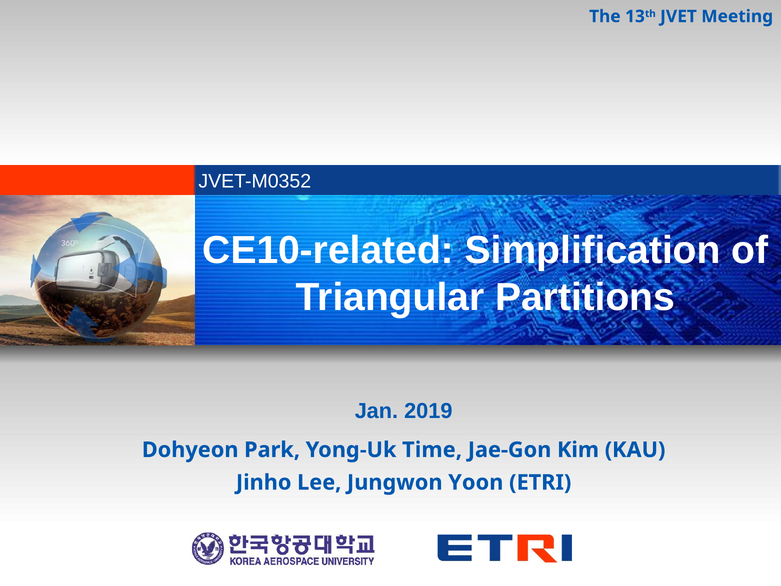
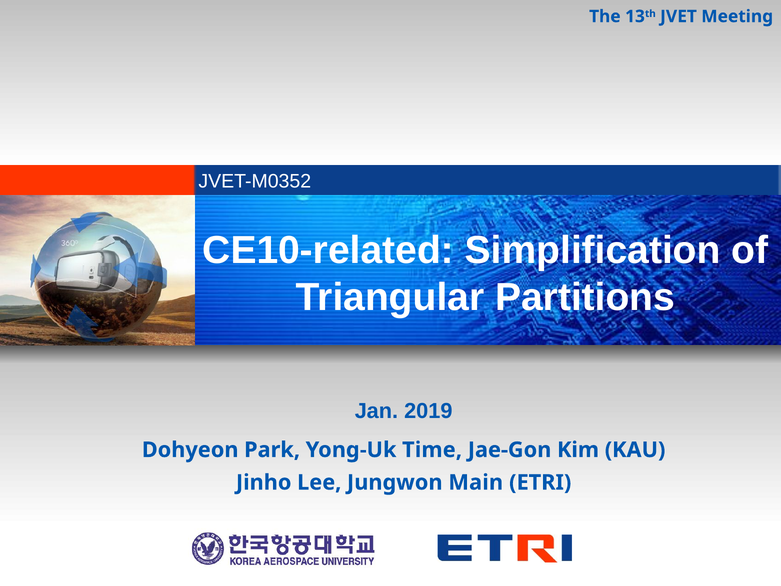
Yoon: Yoon -> Main
